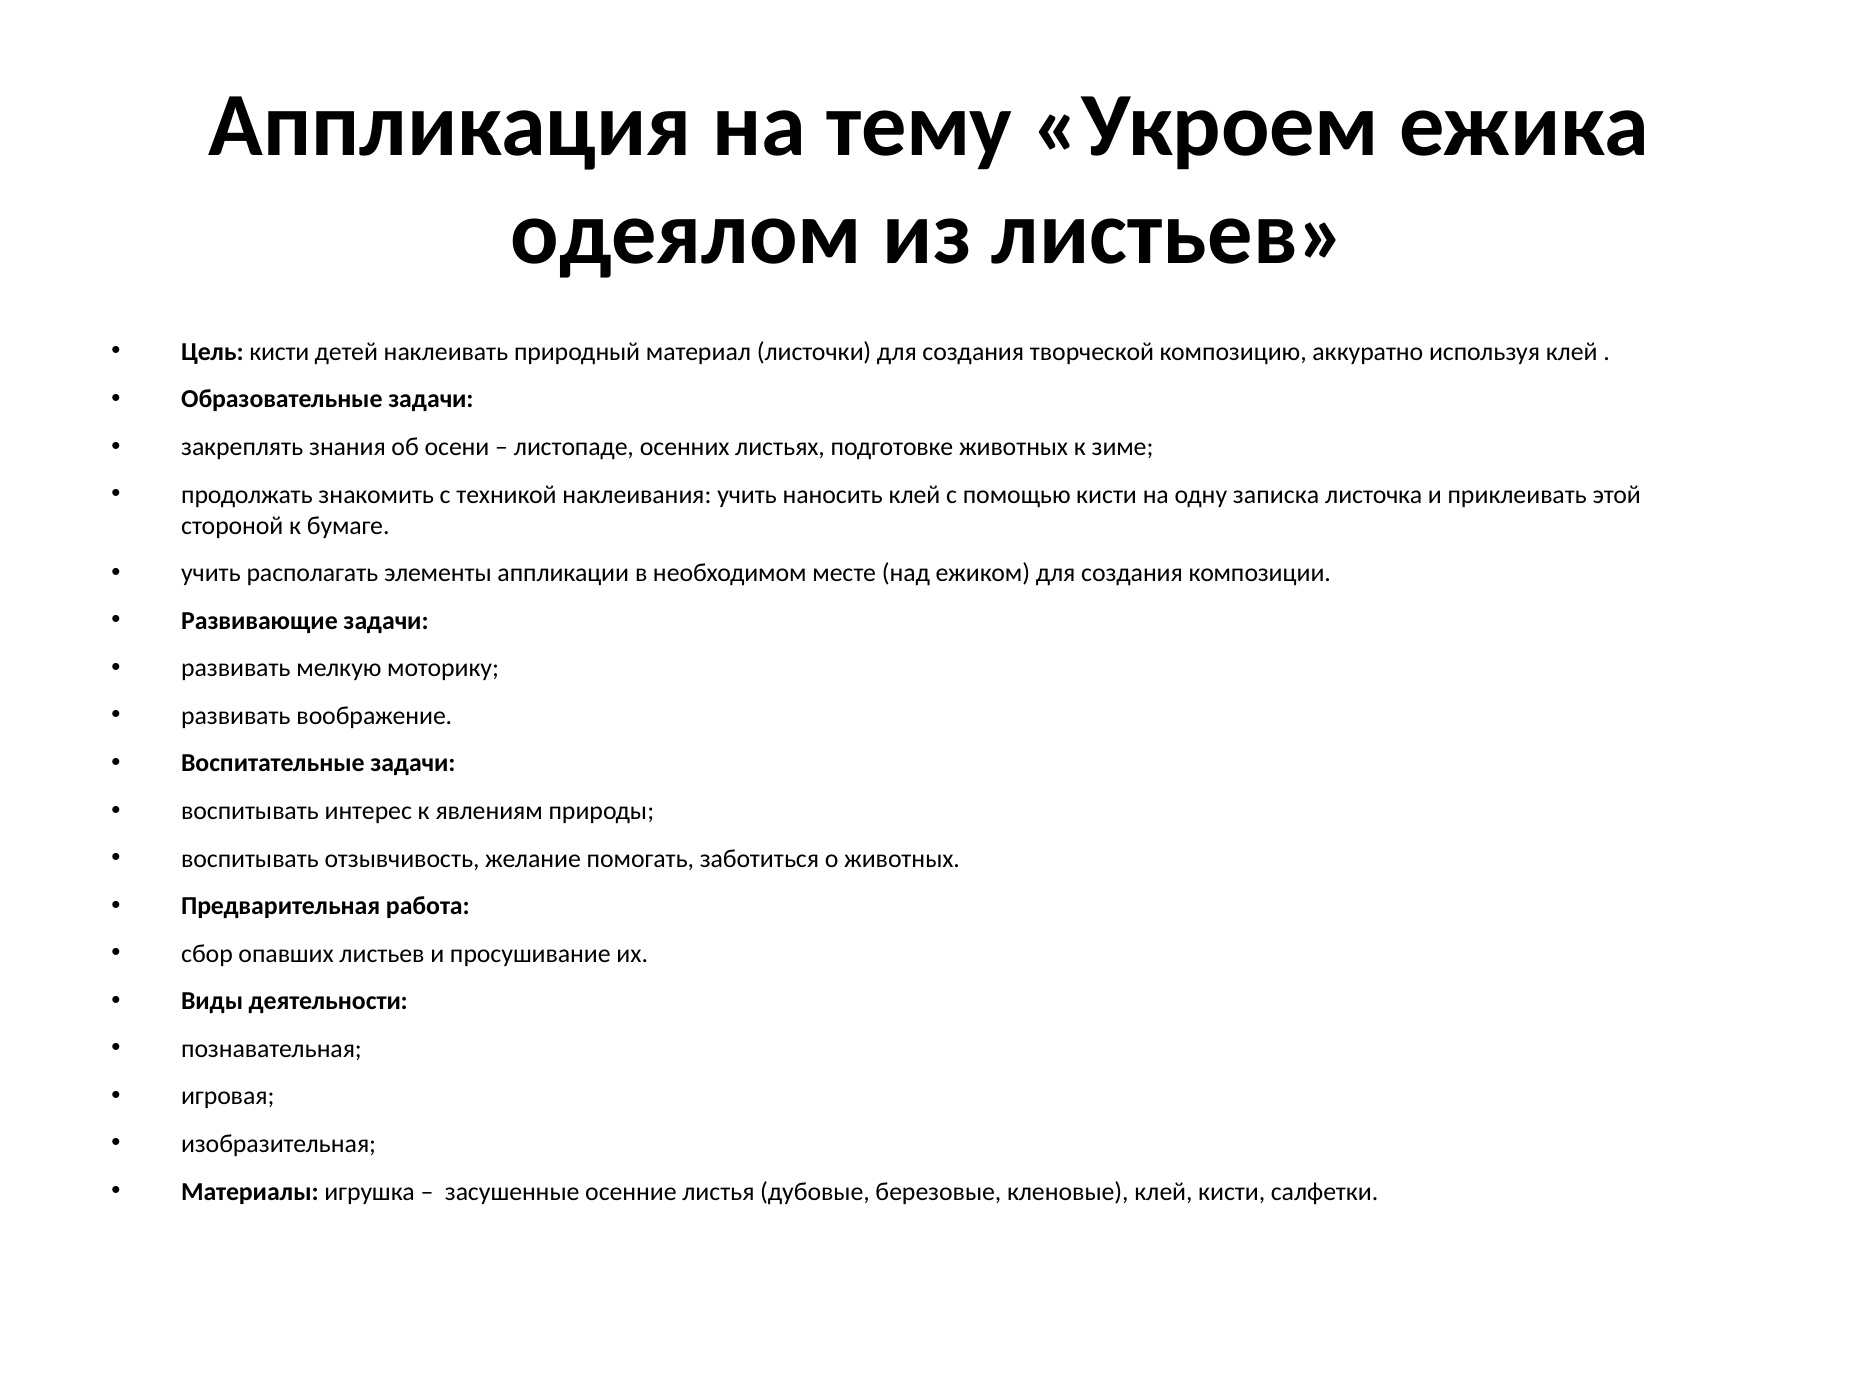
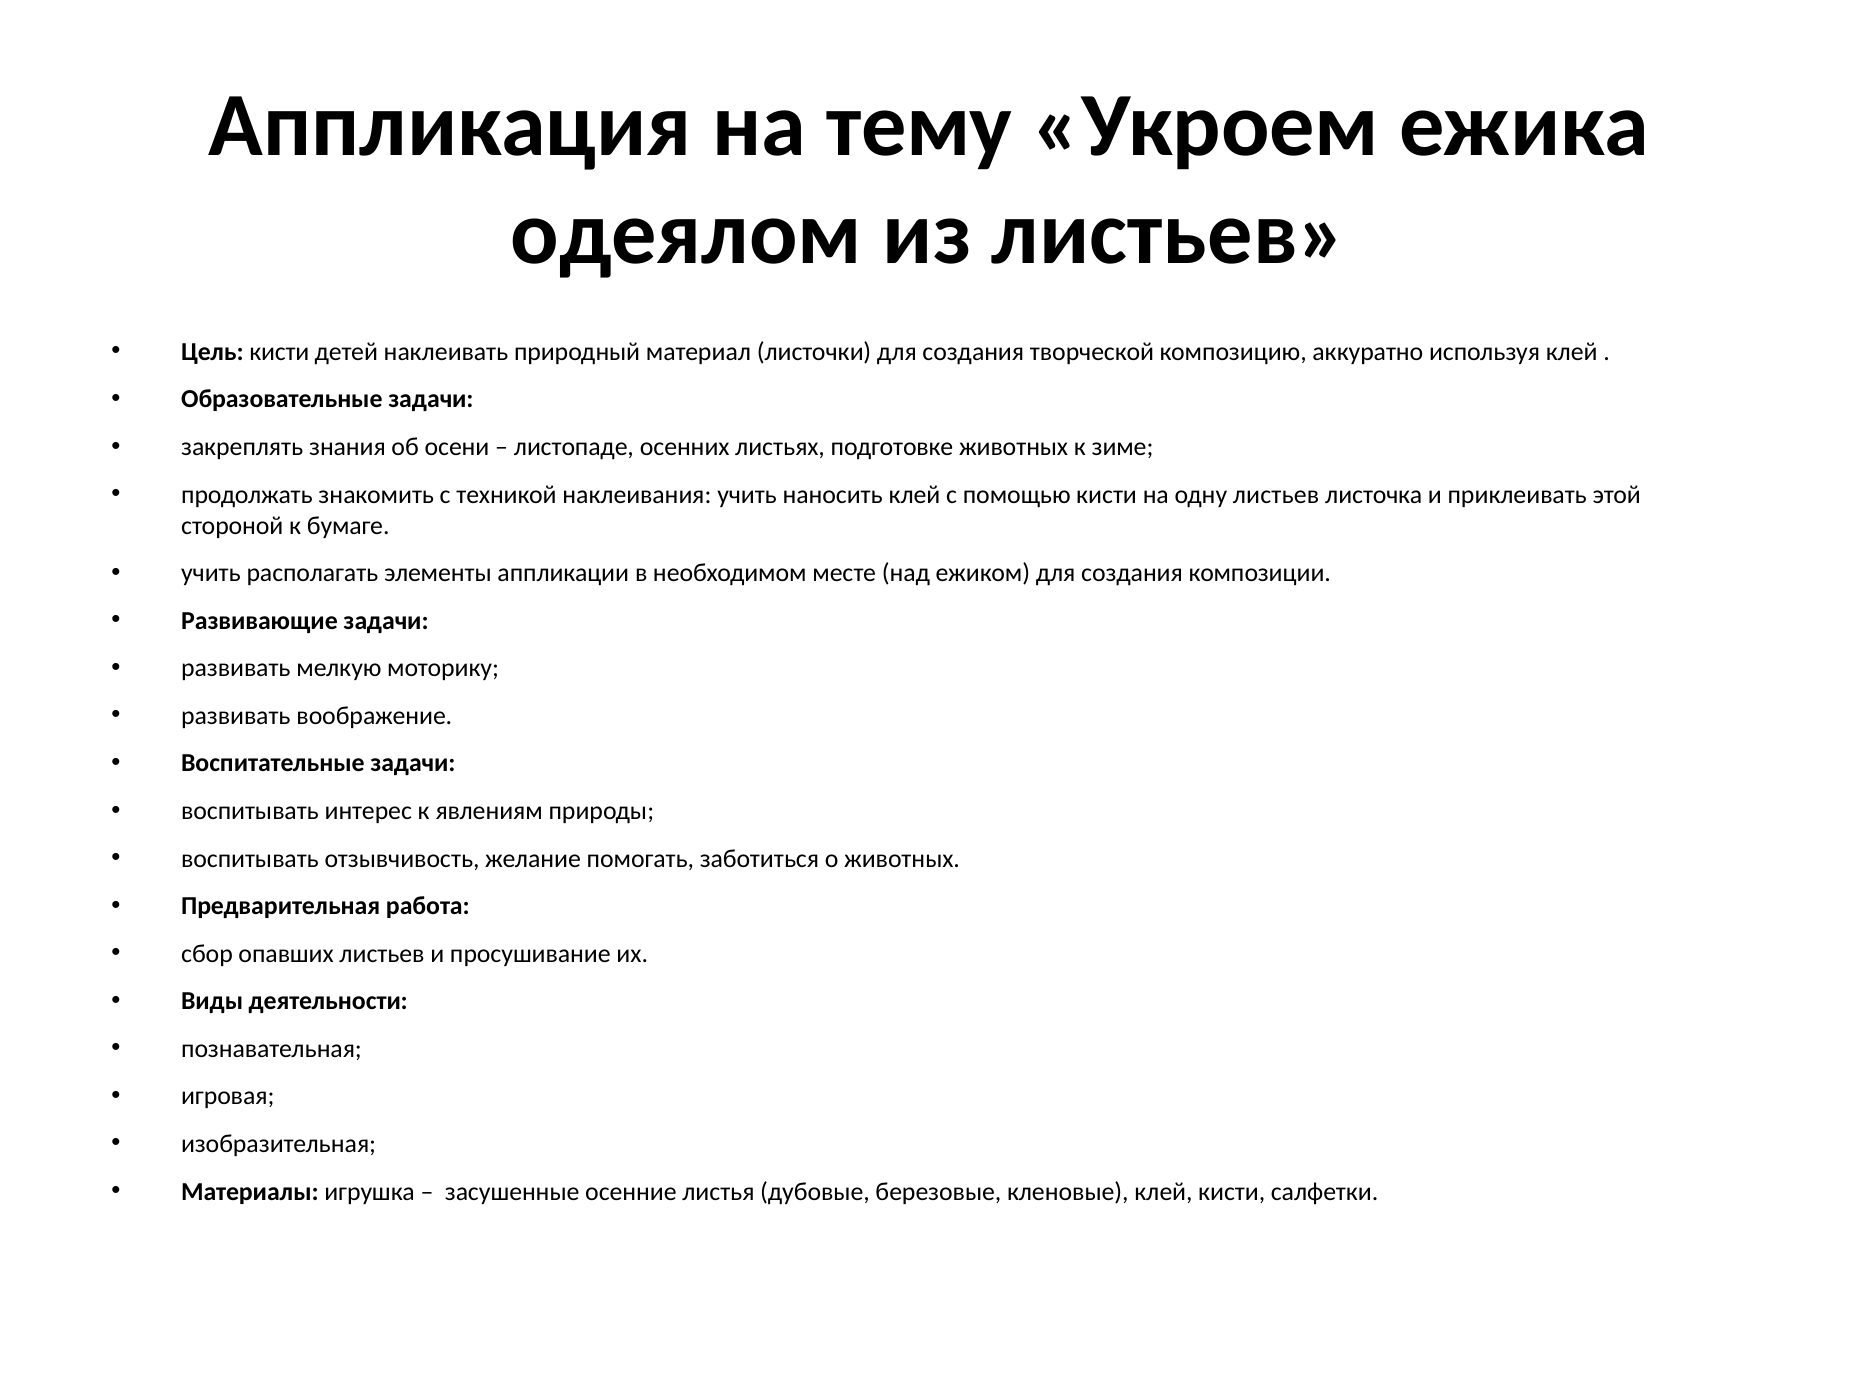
одну записка: записка -> листьев
